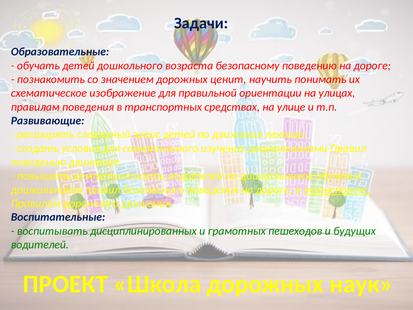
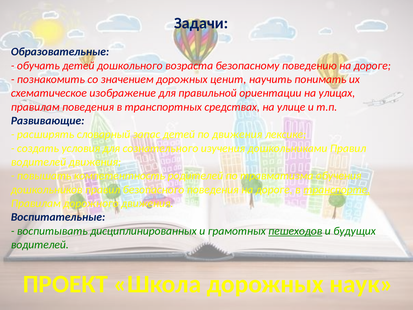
поведению at (38, 162): поведению -> водителей
по дошкольников: дошкольников -> травматизма
пешеходов underline: none -> present
